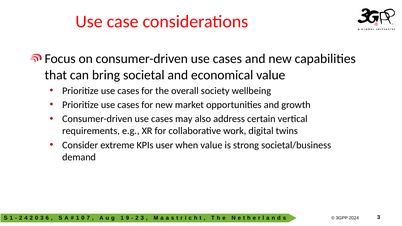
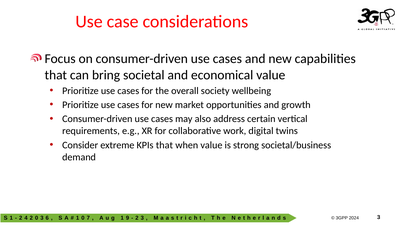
KPIs user: user -> that
